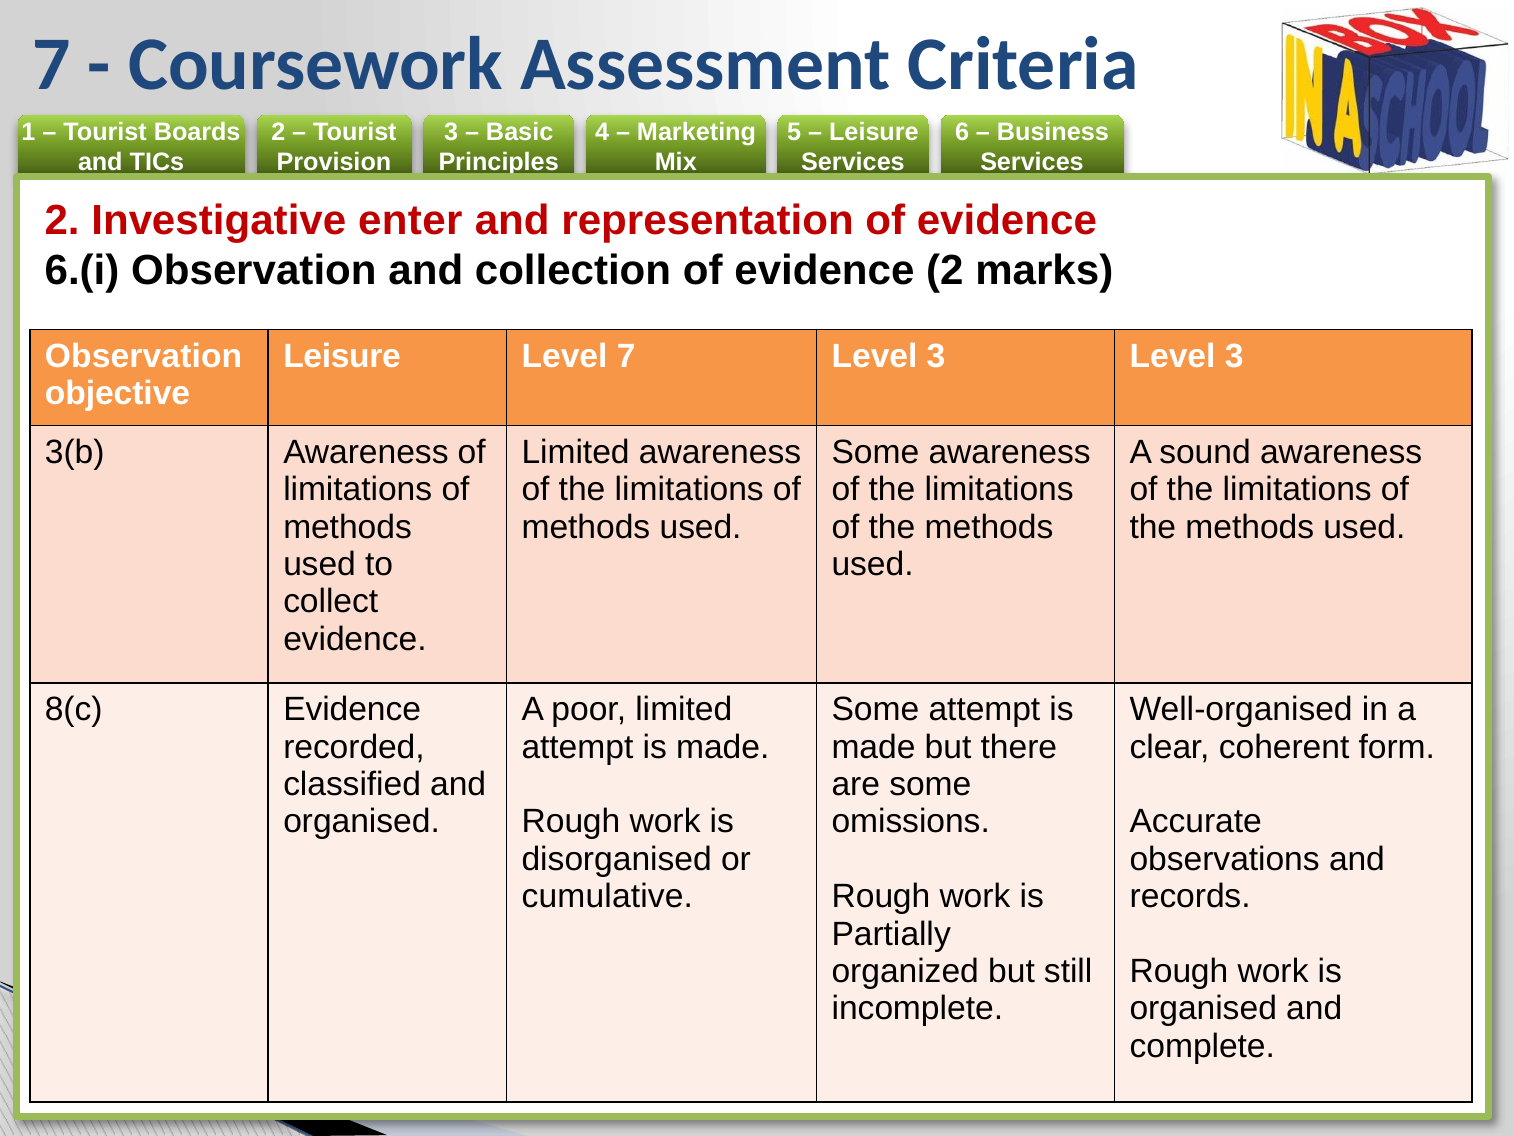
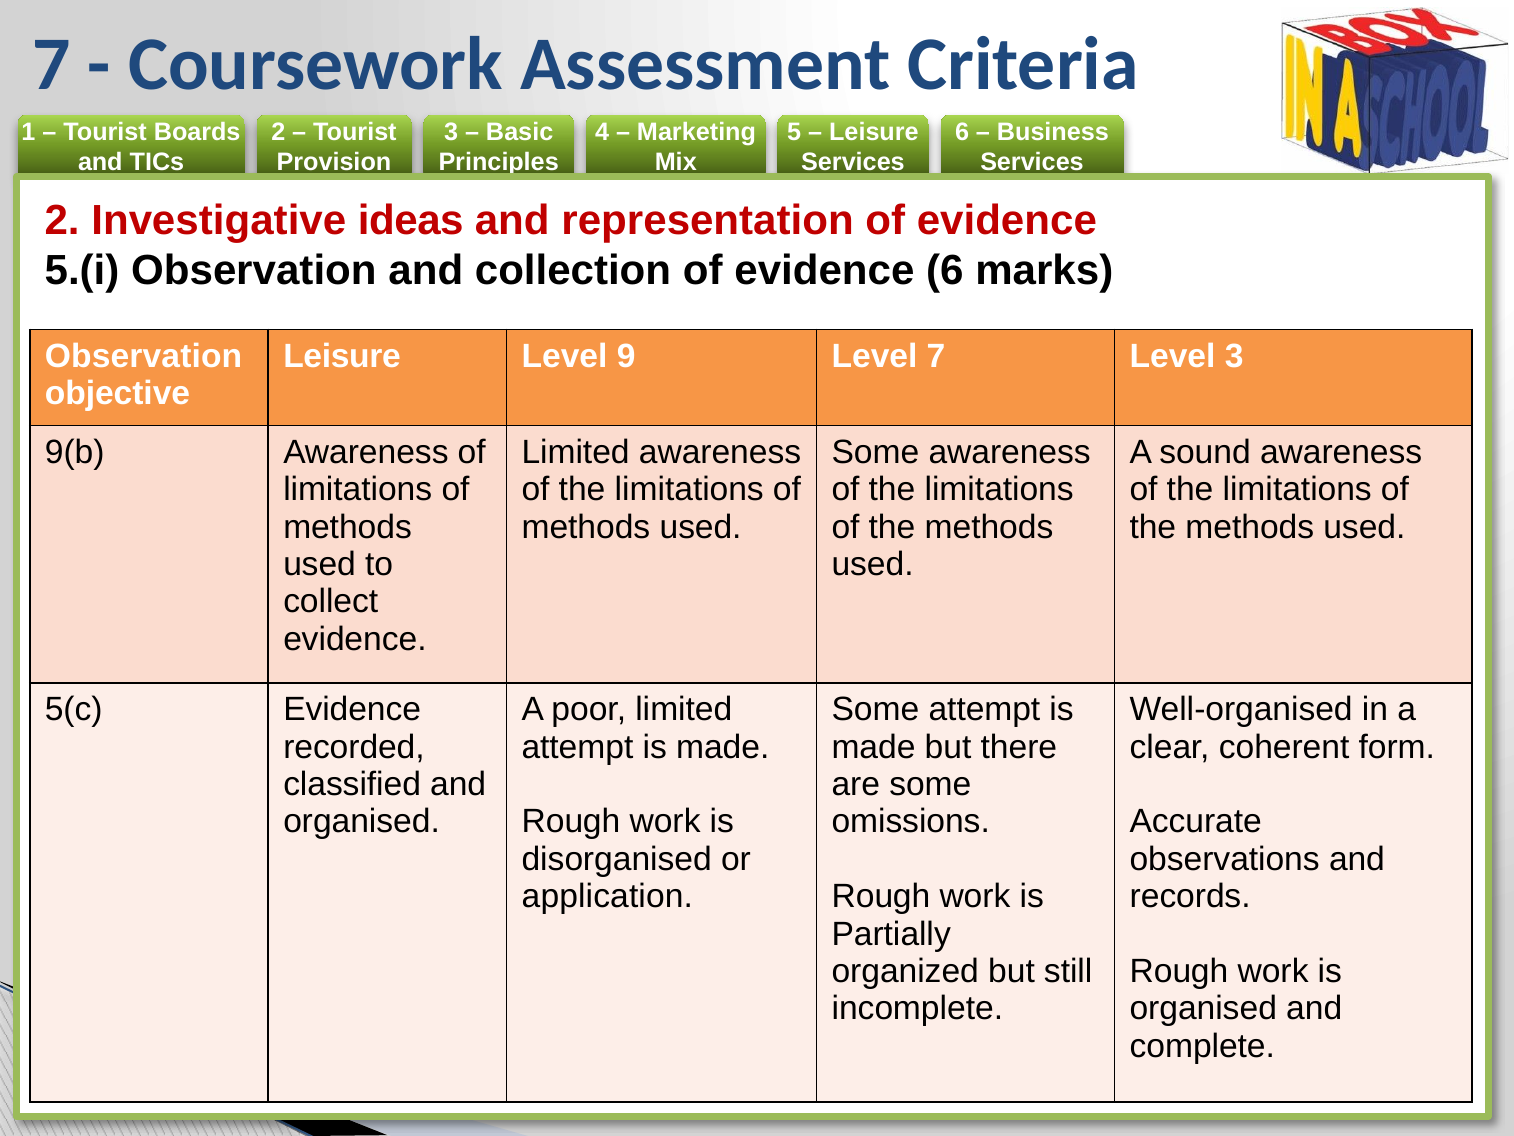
enter: enter -> ideas
6.(i: 6.(i -> 5.(i
evidence 2: 2 -> 6
Level 7: 7 -> 9
3 at (936, 356): 3 -> 7
3(b: 3(b -> 9(b
8(c: 8(c -> 5(c
cumulative: cumulative -> application
